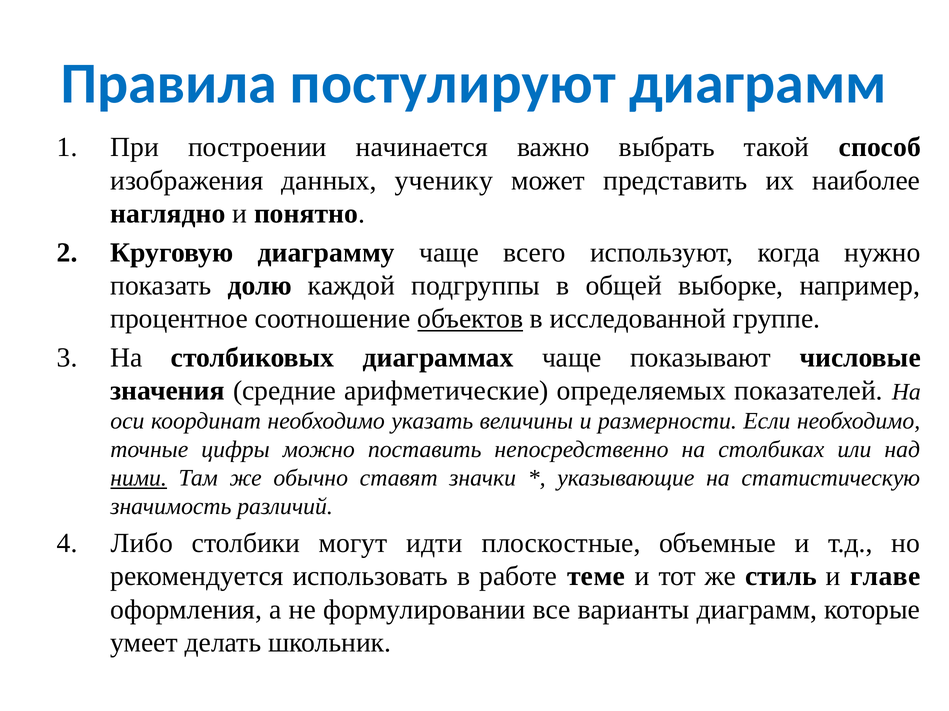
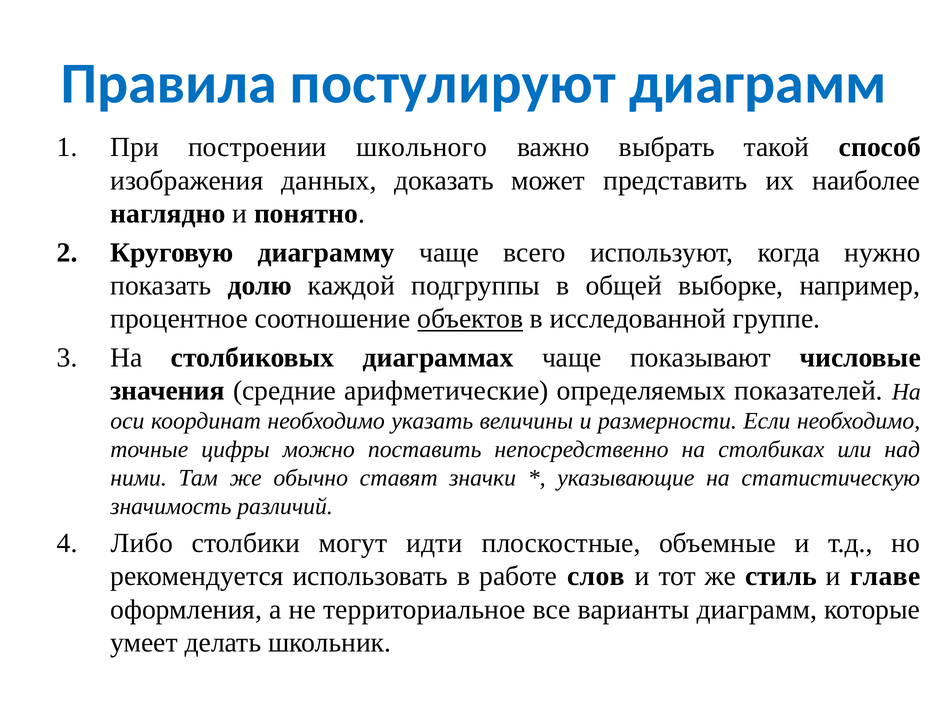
начинается: начинается -> школьного
ученику: ученику -> доказать
ними underline: present -> none
теме: теме -> слов
формулировании: формулировании -> территориальное
